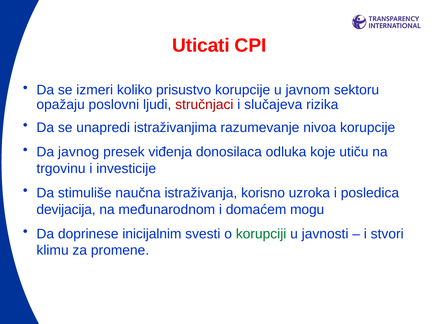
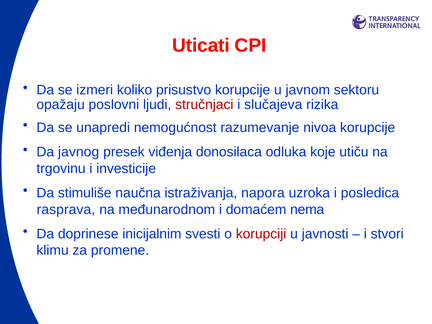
istraživanjima: istraživanjima -> nemogućnost
korisno: korisno -> napora
devijacija: devijacija -> rasprava
mogu: mogu -> nema
korupciji colour: green -> red
